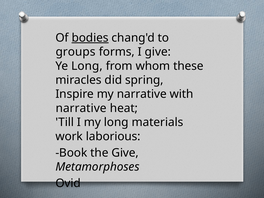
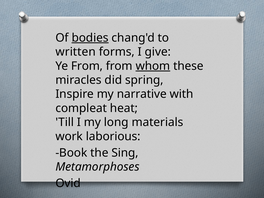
groups: groups -> written
Ye Long: Long -> From
whom underline: none -> present
narrative at (81, 108): narrative -> compleat
the Give: Give -> Sing
